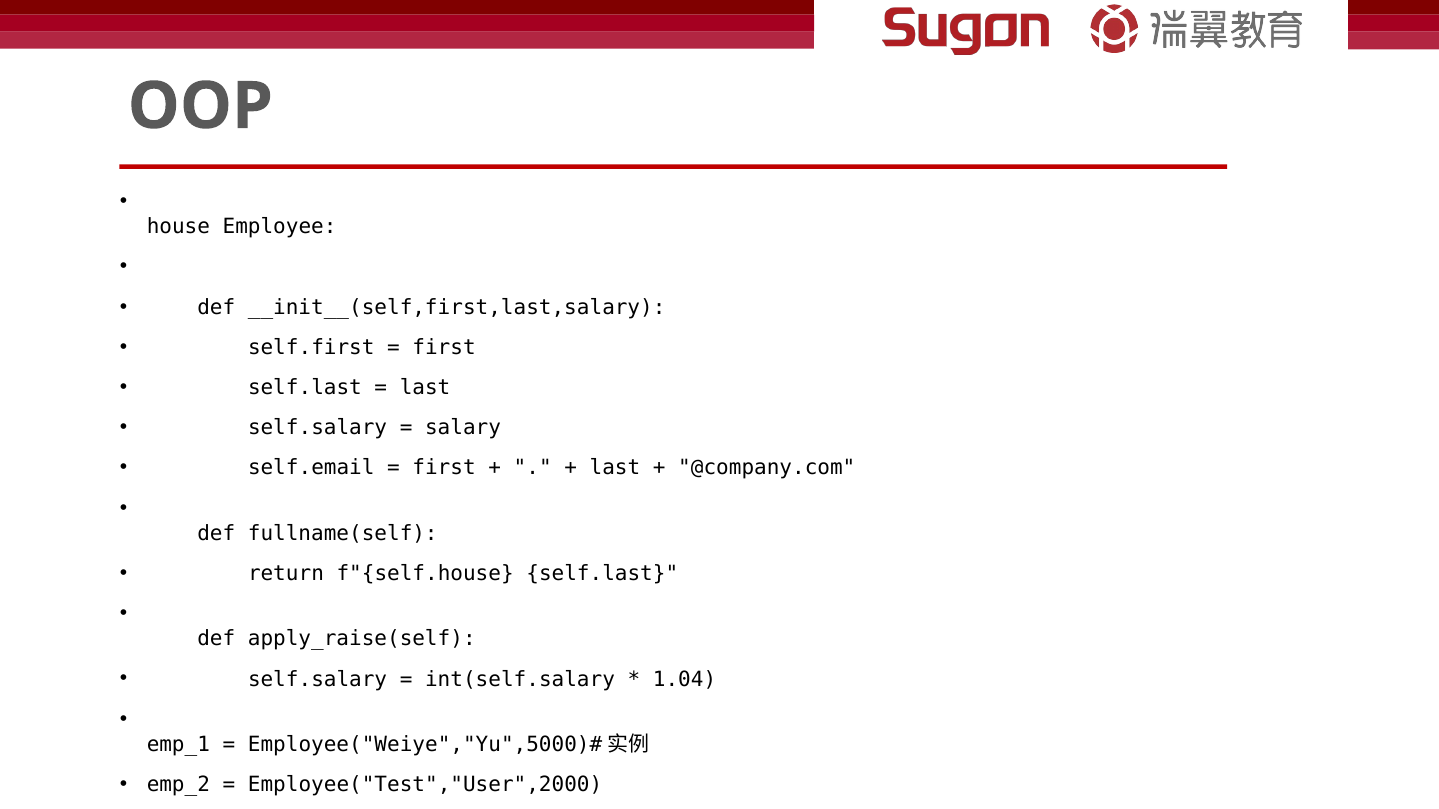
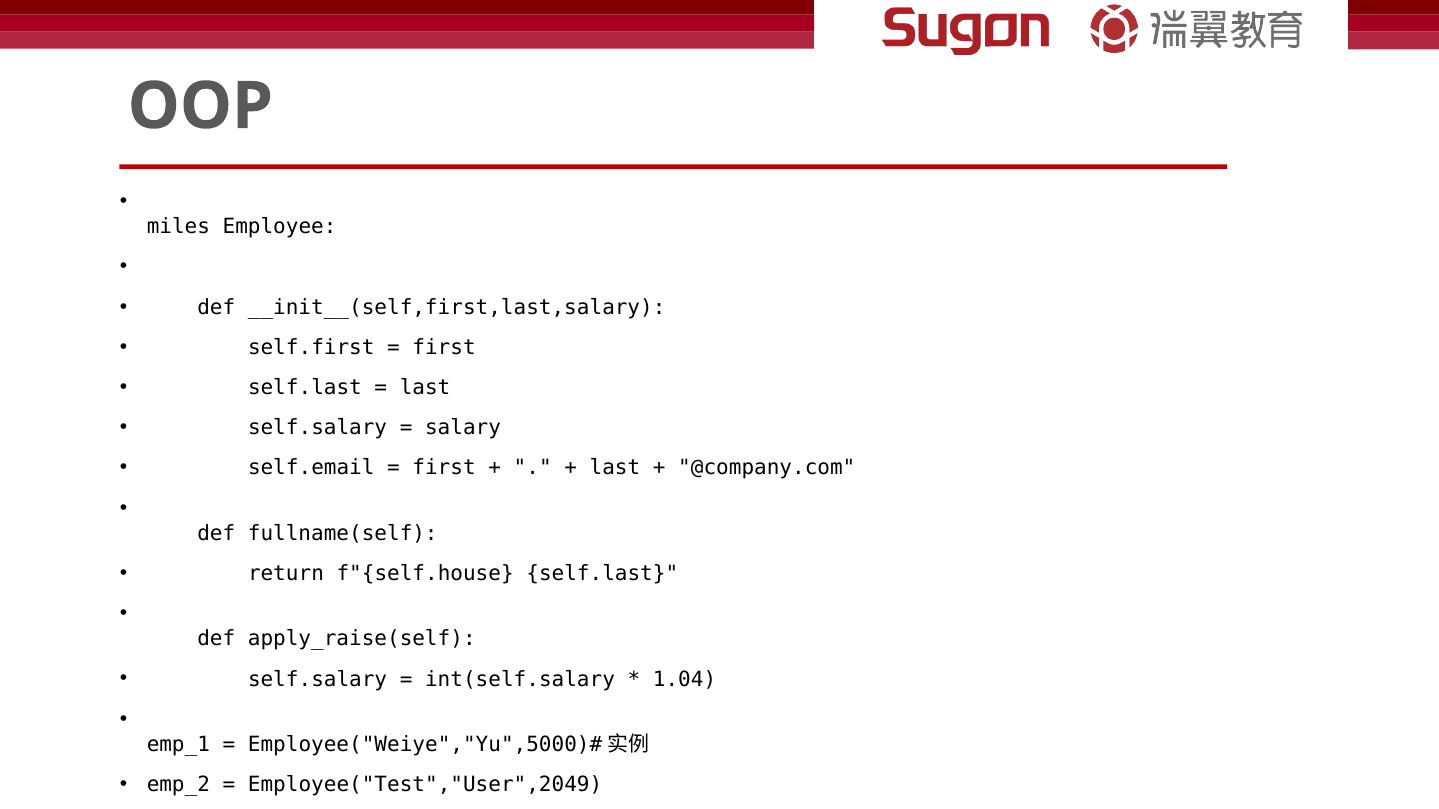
house: house -> miles
Employee("Test","User",2000: Employee("Test","User",2000 -> Employee("Test","User",2049
